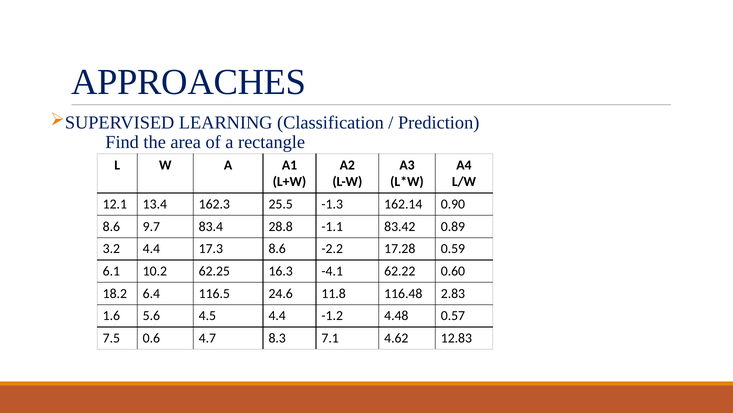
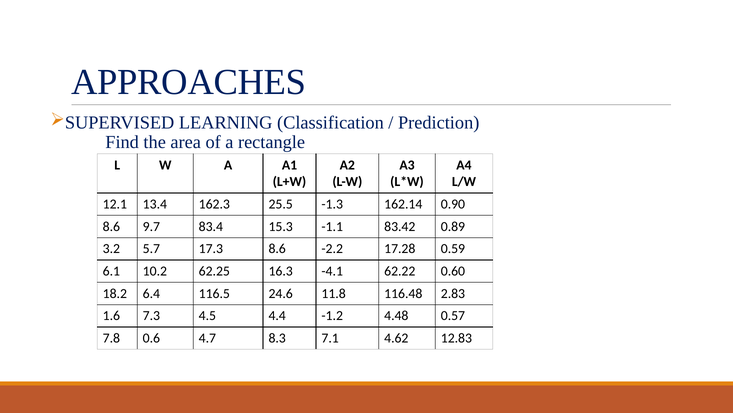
28.8: 28.8 -> 15.3
3.2 4.4: 4.4 -> 5.7
5.6: 5.6 -> 7.3
7.5: 7.5 -> 7.8
